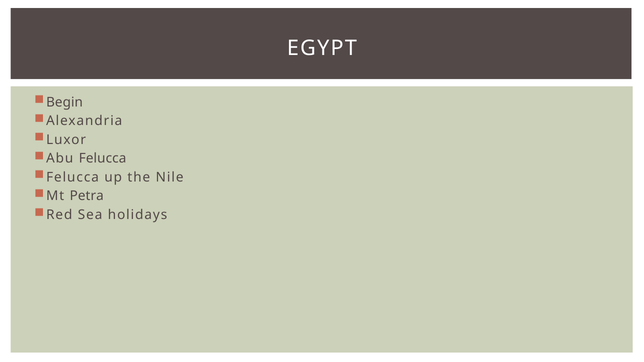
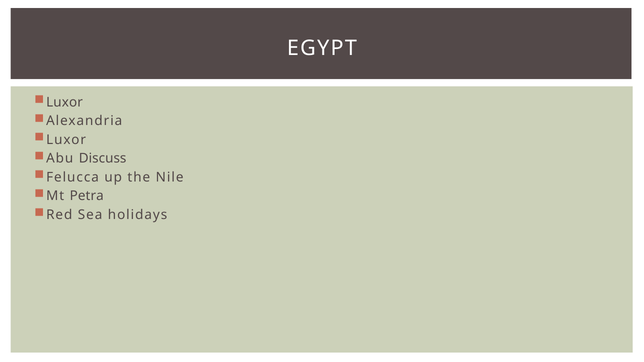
Begin at (65, 102): Begin -> Luxor
Abu Felucca: Felucca -> Discuss
